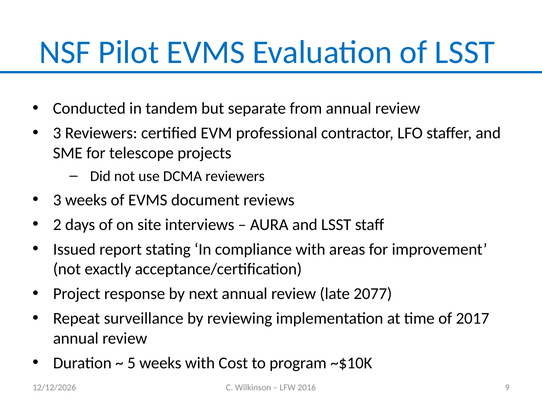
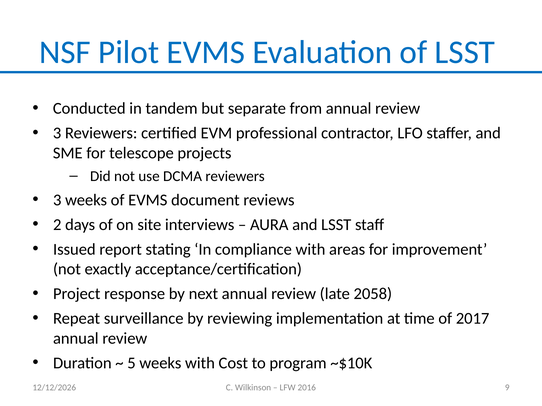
2077: 2077 -> 2058
